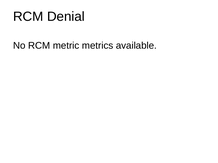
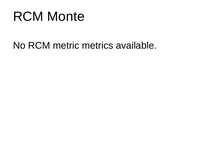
Denial: Denial -> Monte
